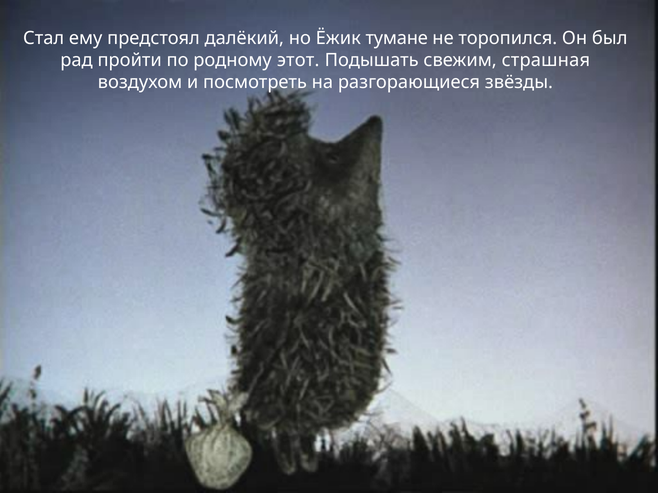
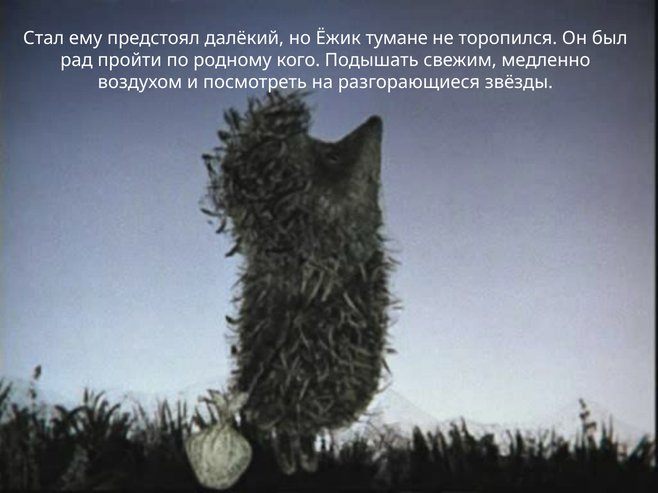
этот: этот -> кого
страшная: страшная -> медленно
